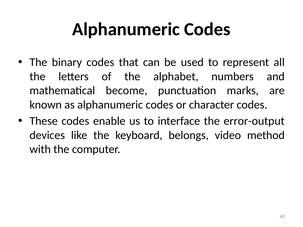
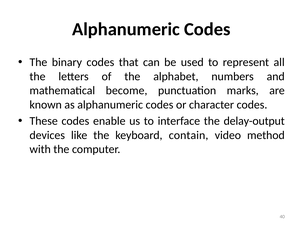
error-output: error-output -> delay-output
belongs: belongs -> contain
